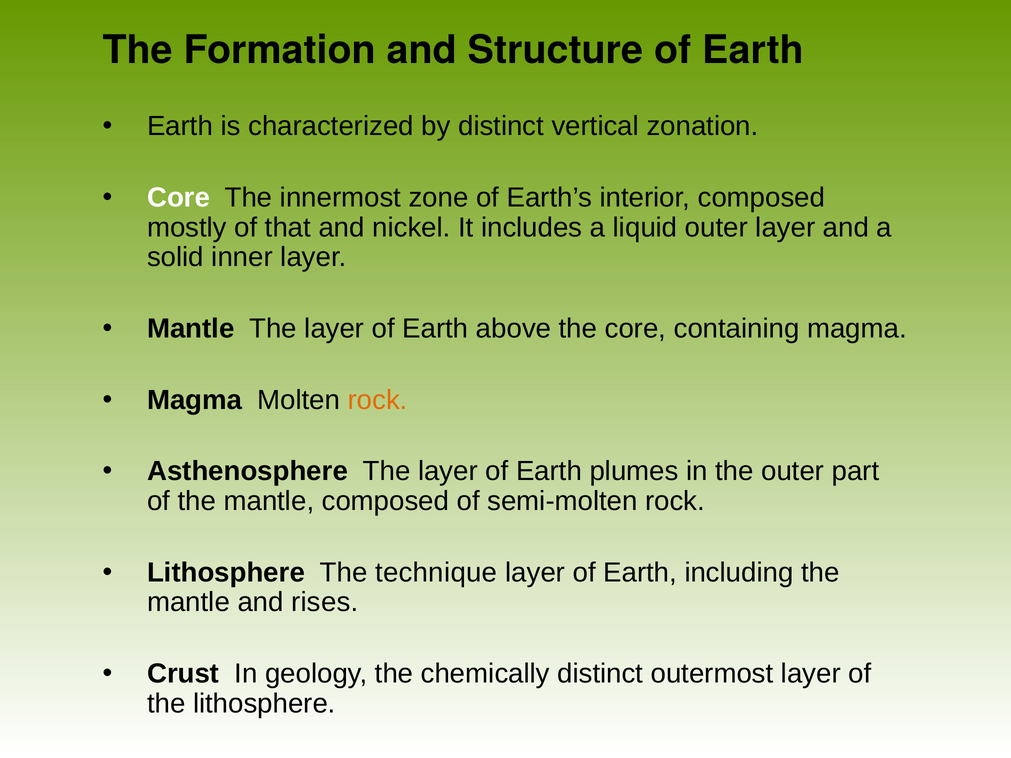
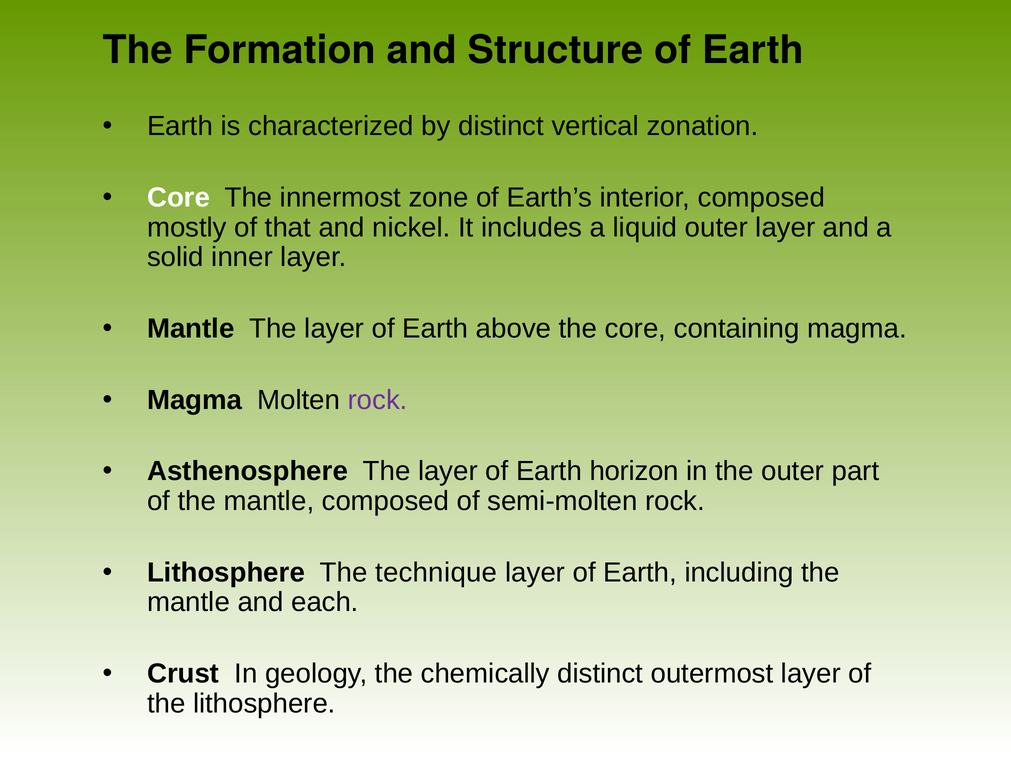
rock at (378, 400) colour: orange -> purple
plumes: plumes -> horizon
rises: rises -> each
